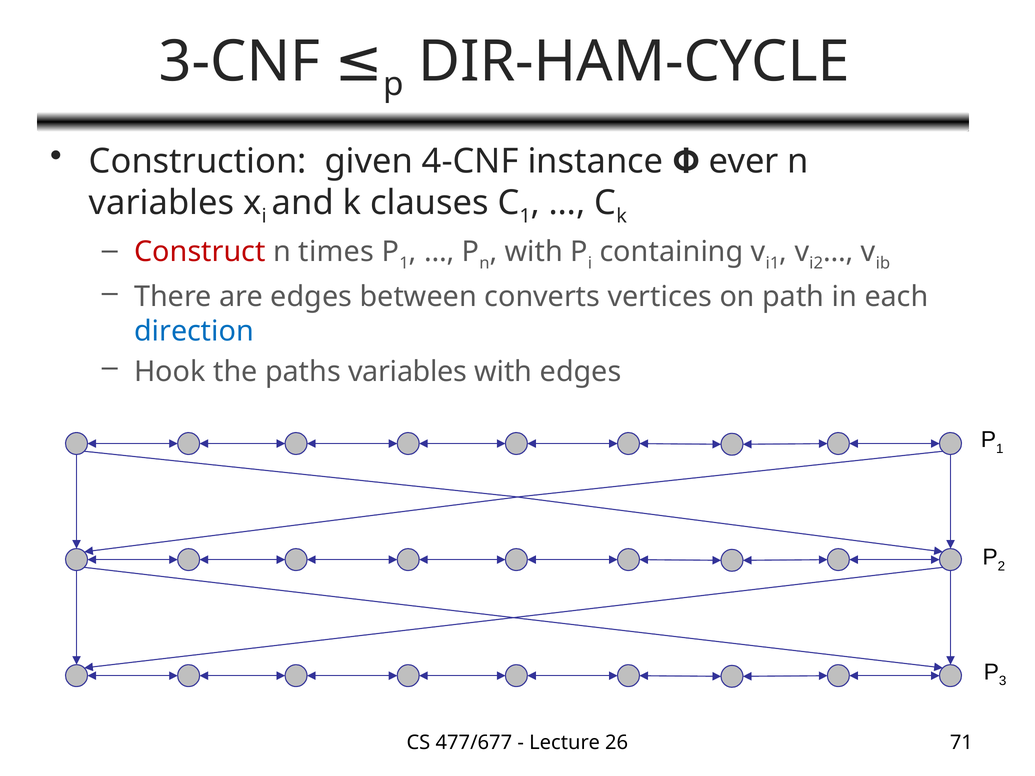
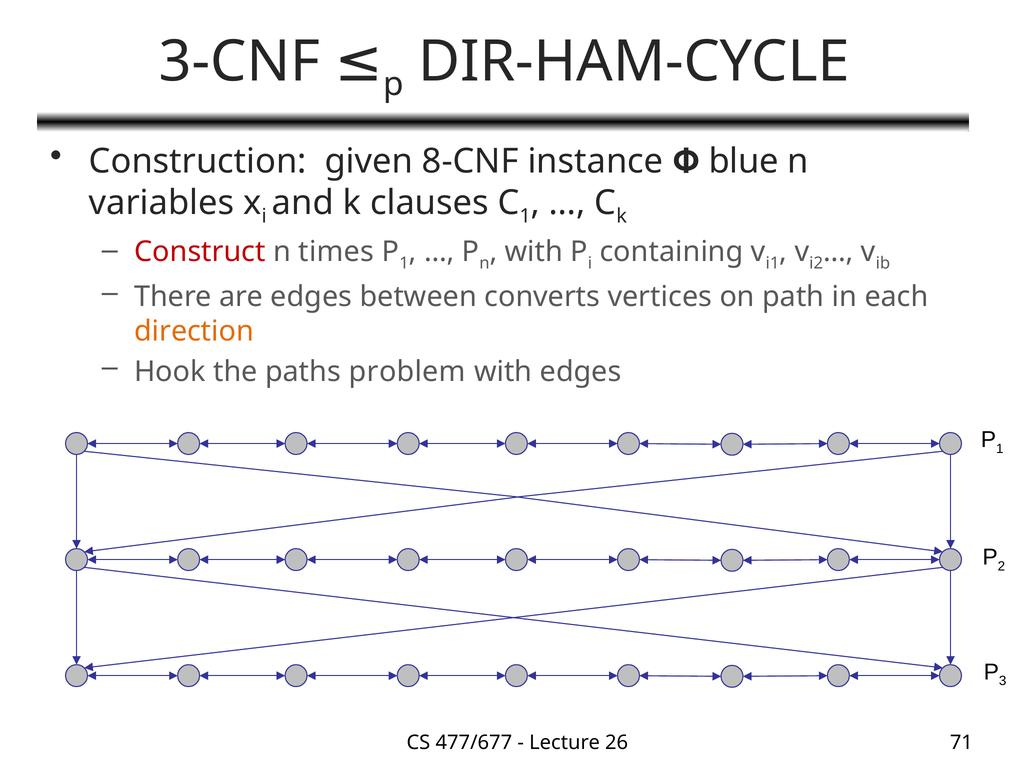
4-CNF: 4-CNF -> 8-CNF
ever: ever -> blue
direction colour: blue -> orange
paths variables: variables -> problem
